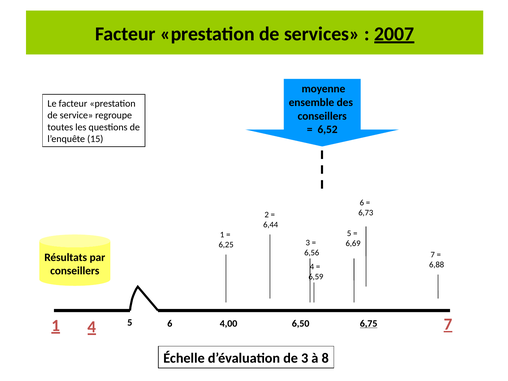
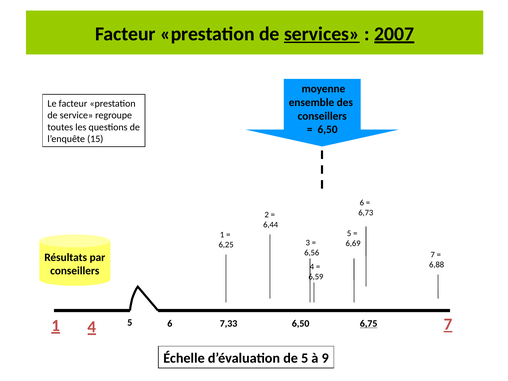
services underline: none -> present
6,52 at (328, 130): 6,52 -> 6,50
4,00: 4,00 -> 7,33
de 3: 3 -> 5
8: 8 -> 9
